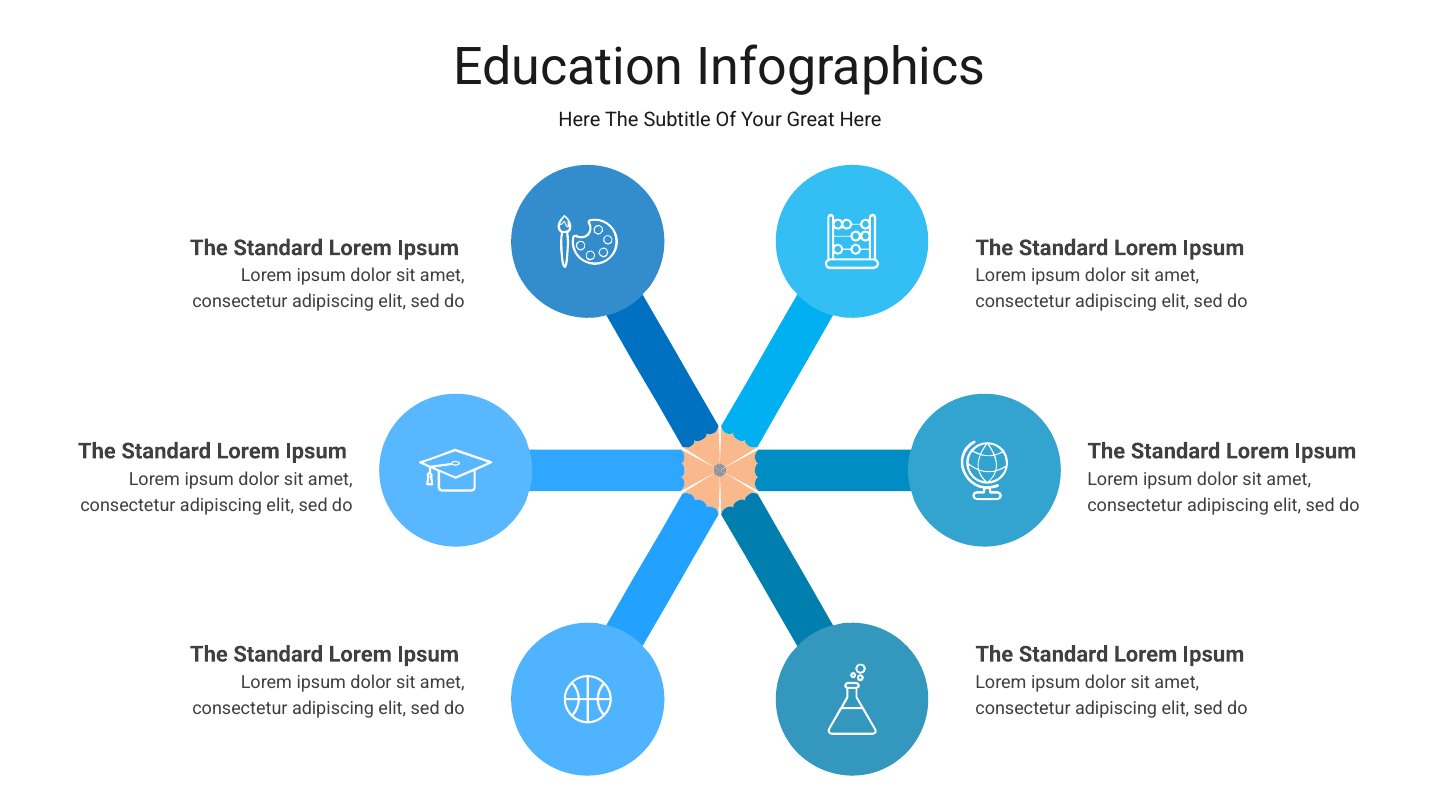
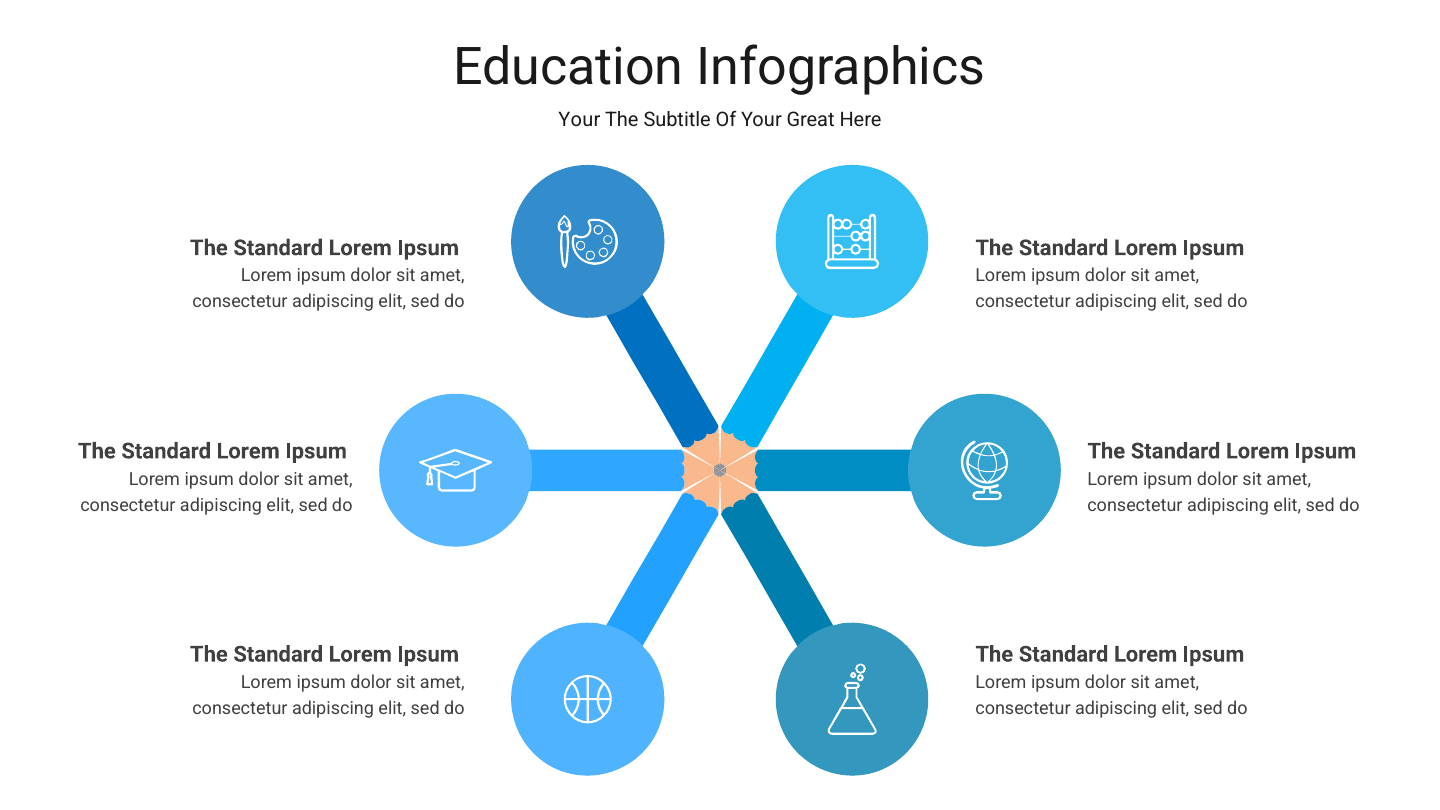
Here at (579, 120): Here -> Your
